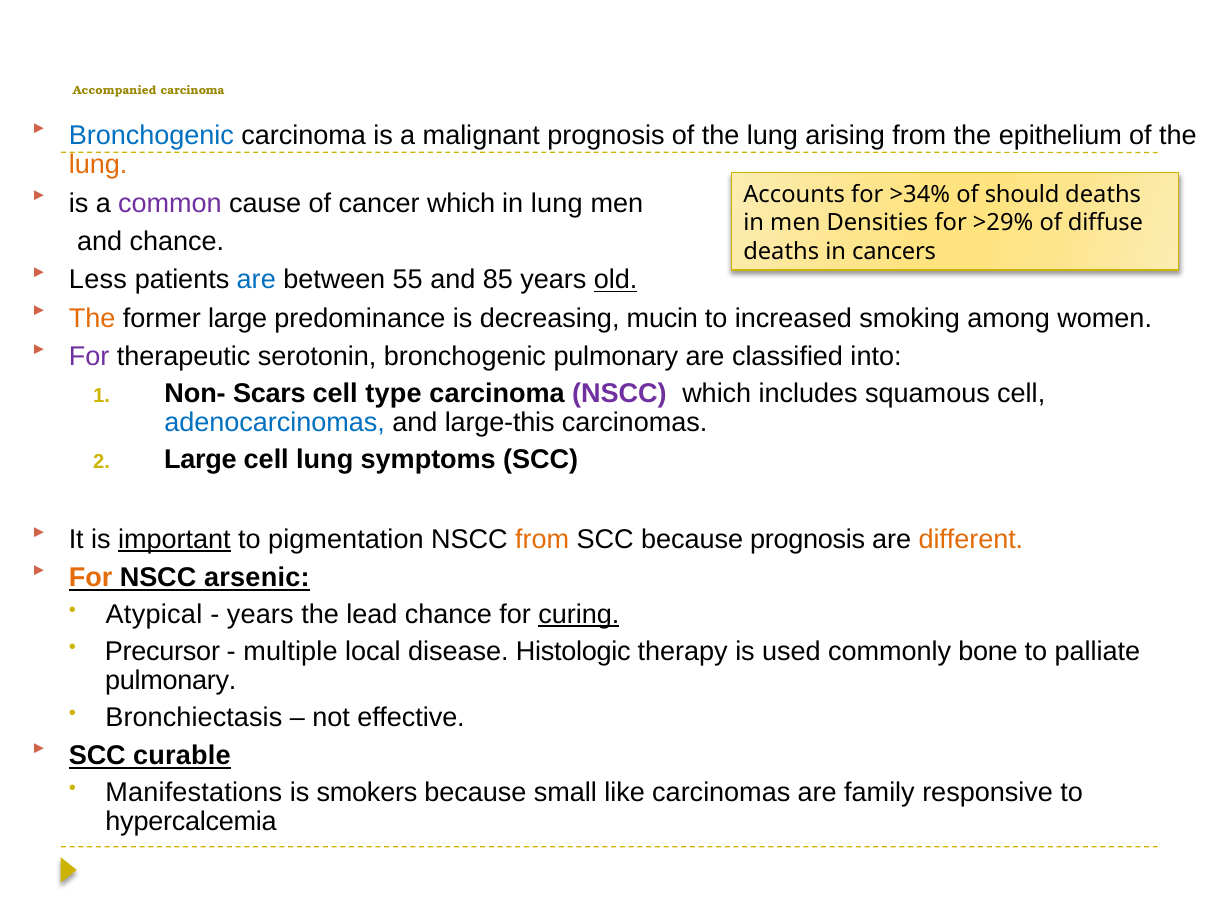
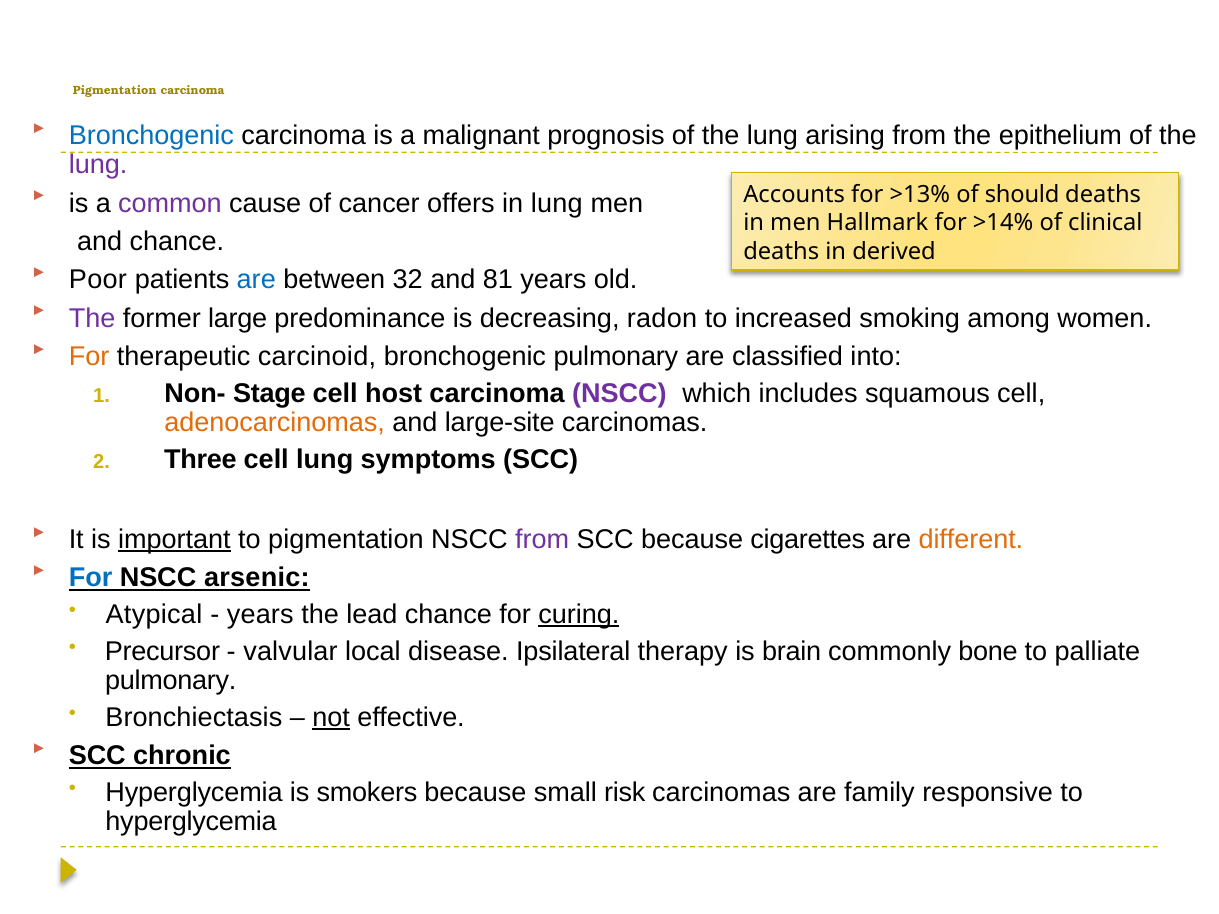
Accompanied at (115, 91): Accompanied -> Pigmentation
lung at (98, 165) colour: orange -> purple
>34%: >34% -> >13%
cancer which: which -> offers
Densities: Densities -> Hallmark
>29%: >29% -> >14%
diffuse: diffuse -> clinical
cancers: cancers -> derived
Less: Less -> Poor
55: 55 -> 32
85: 85 -> 81
old underline: present -> none
The at (92, 318) colour: orange -> purple
mucin: mucin -> radon
For at (89, 357) colour: purple -> orange
serotonin: serotonin -> carcinoid
Scars: Scars -> Stage
type: type -> host
adenocarcinomas colour: blue -> orange
large-this: large-this -> large-site
Large at (200, 460): Large -> Three
from at (542, 540) colour: orange -> purple
because prognosis: prognosis -> cigarettes
For at (91, 578) colour: orange -> blue
multiple: multiple -> valvular
Histologic: Histologic -> Ipsilateral
used: used -> brain
not underline: none -> present
curable: curable -> chronic
Manifestations at (194, 793): Manifestations -> Hyperglycemia
like: like -> risk
hypercalcemia at (191, 822): hypercalcemia -> hyperglycemia
